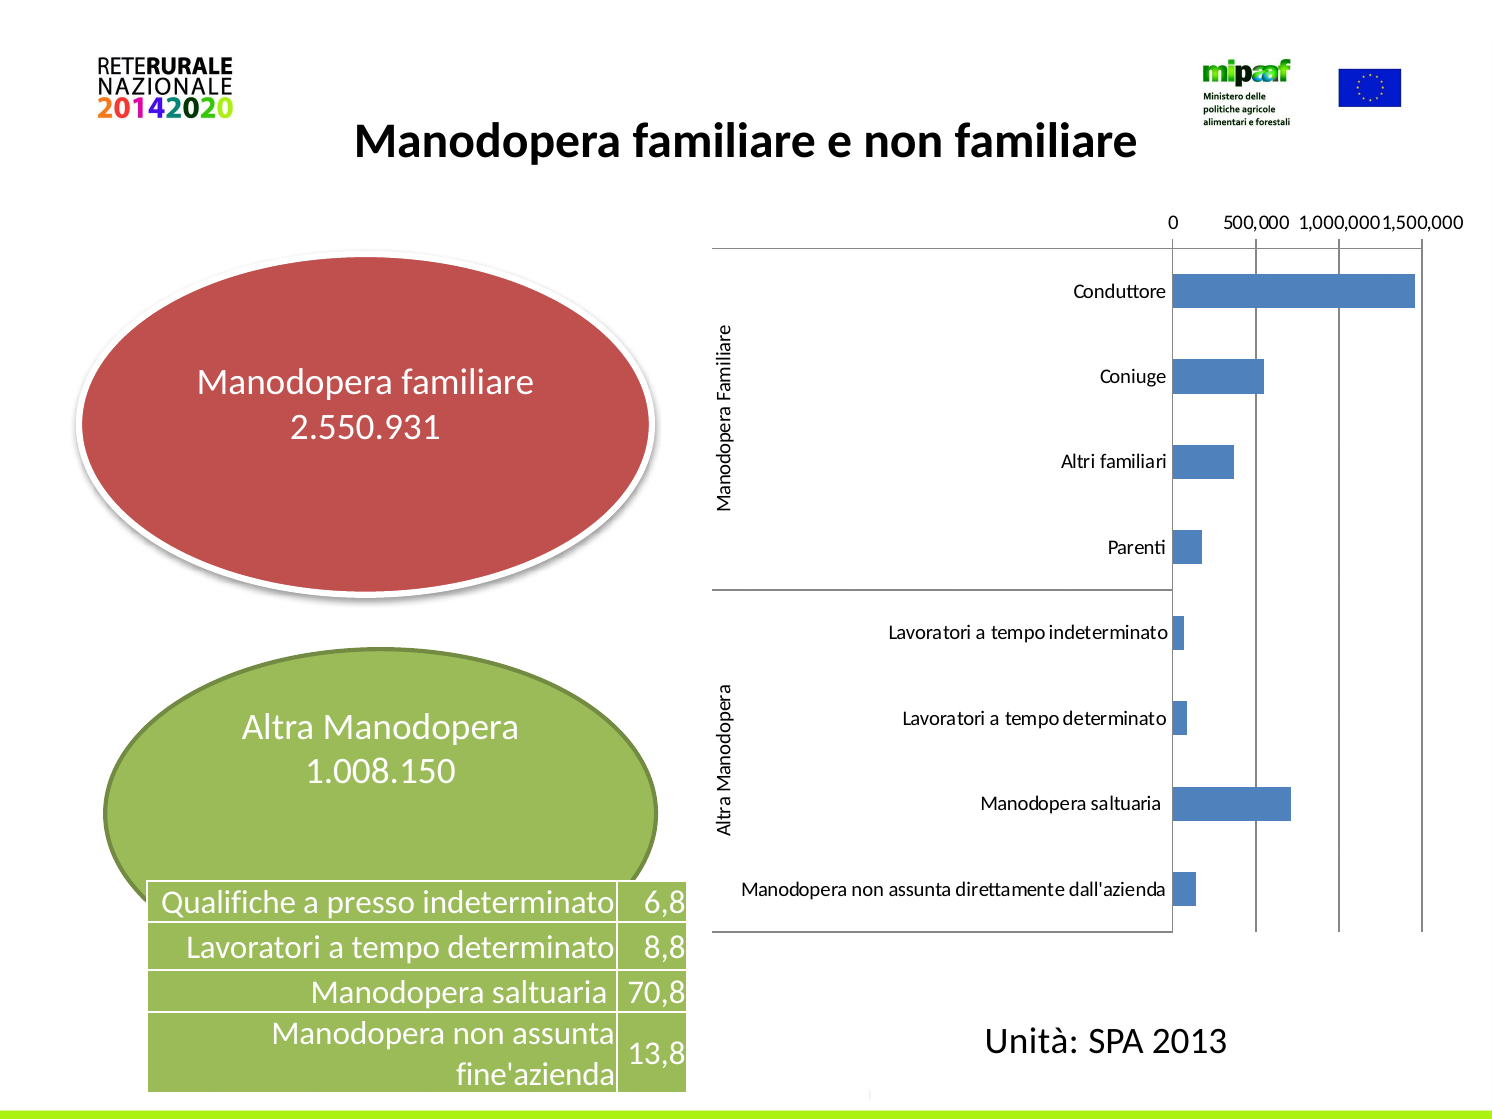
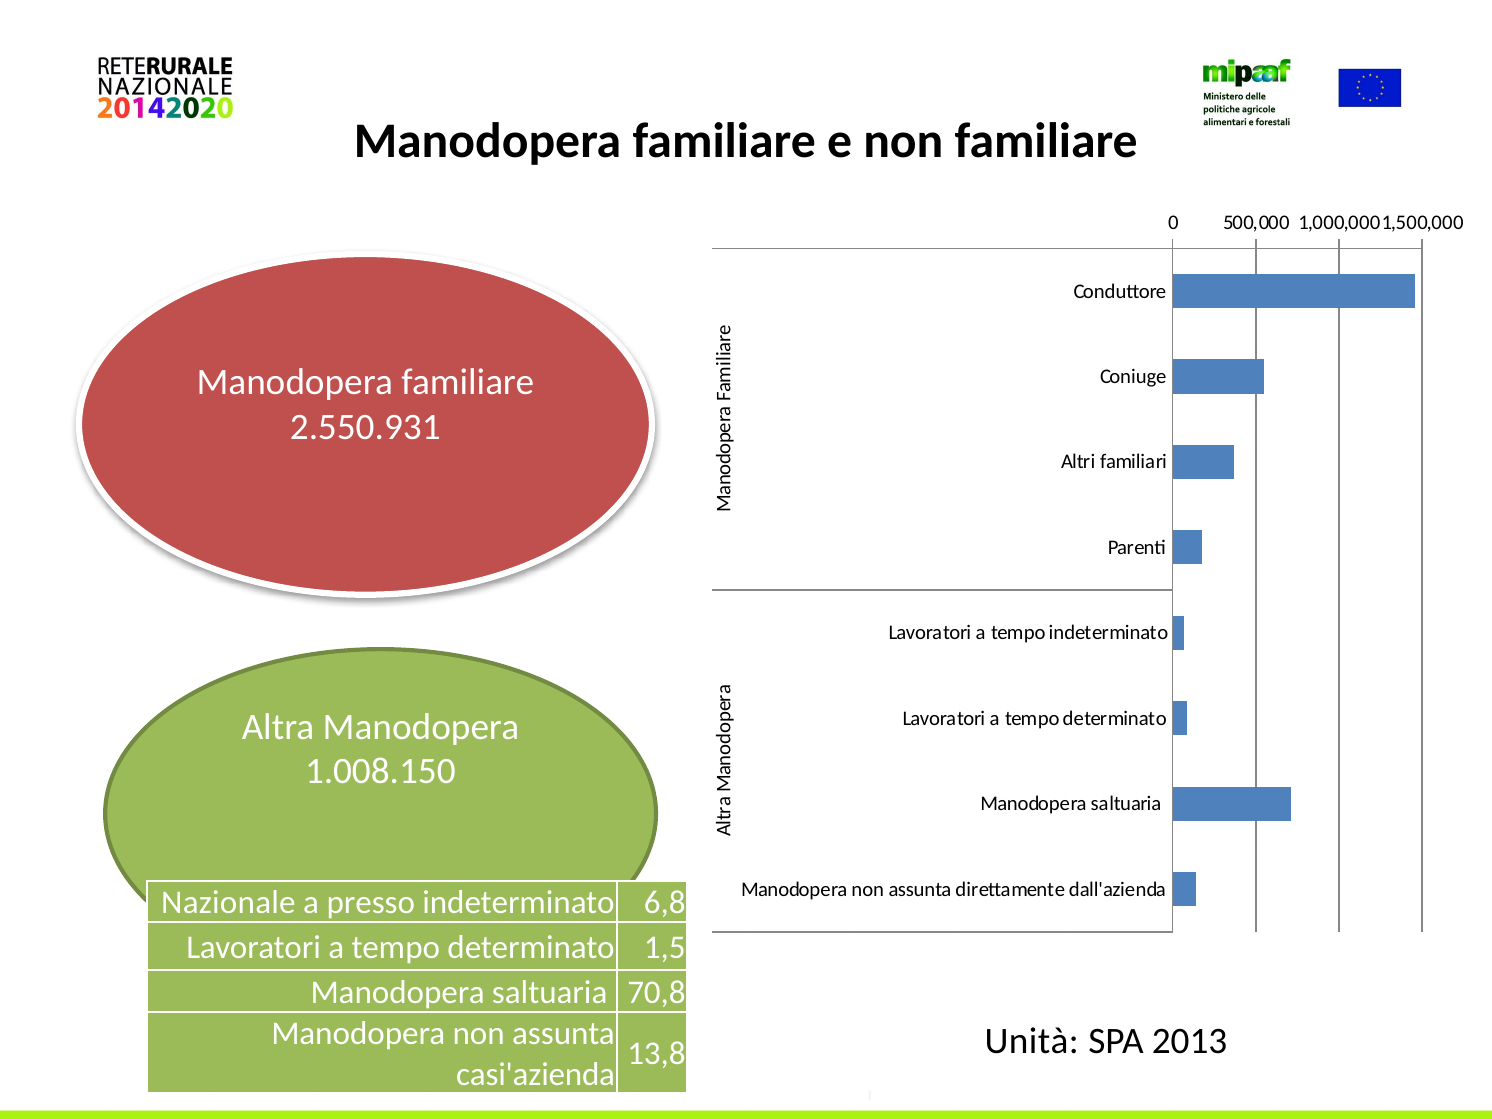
Qualifiche: Qualifiche -> Nazionale
8,8: 8,8 -> 1,5
fine'azienda: fine'azienda -> casi'azienda
